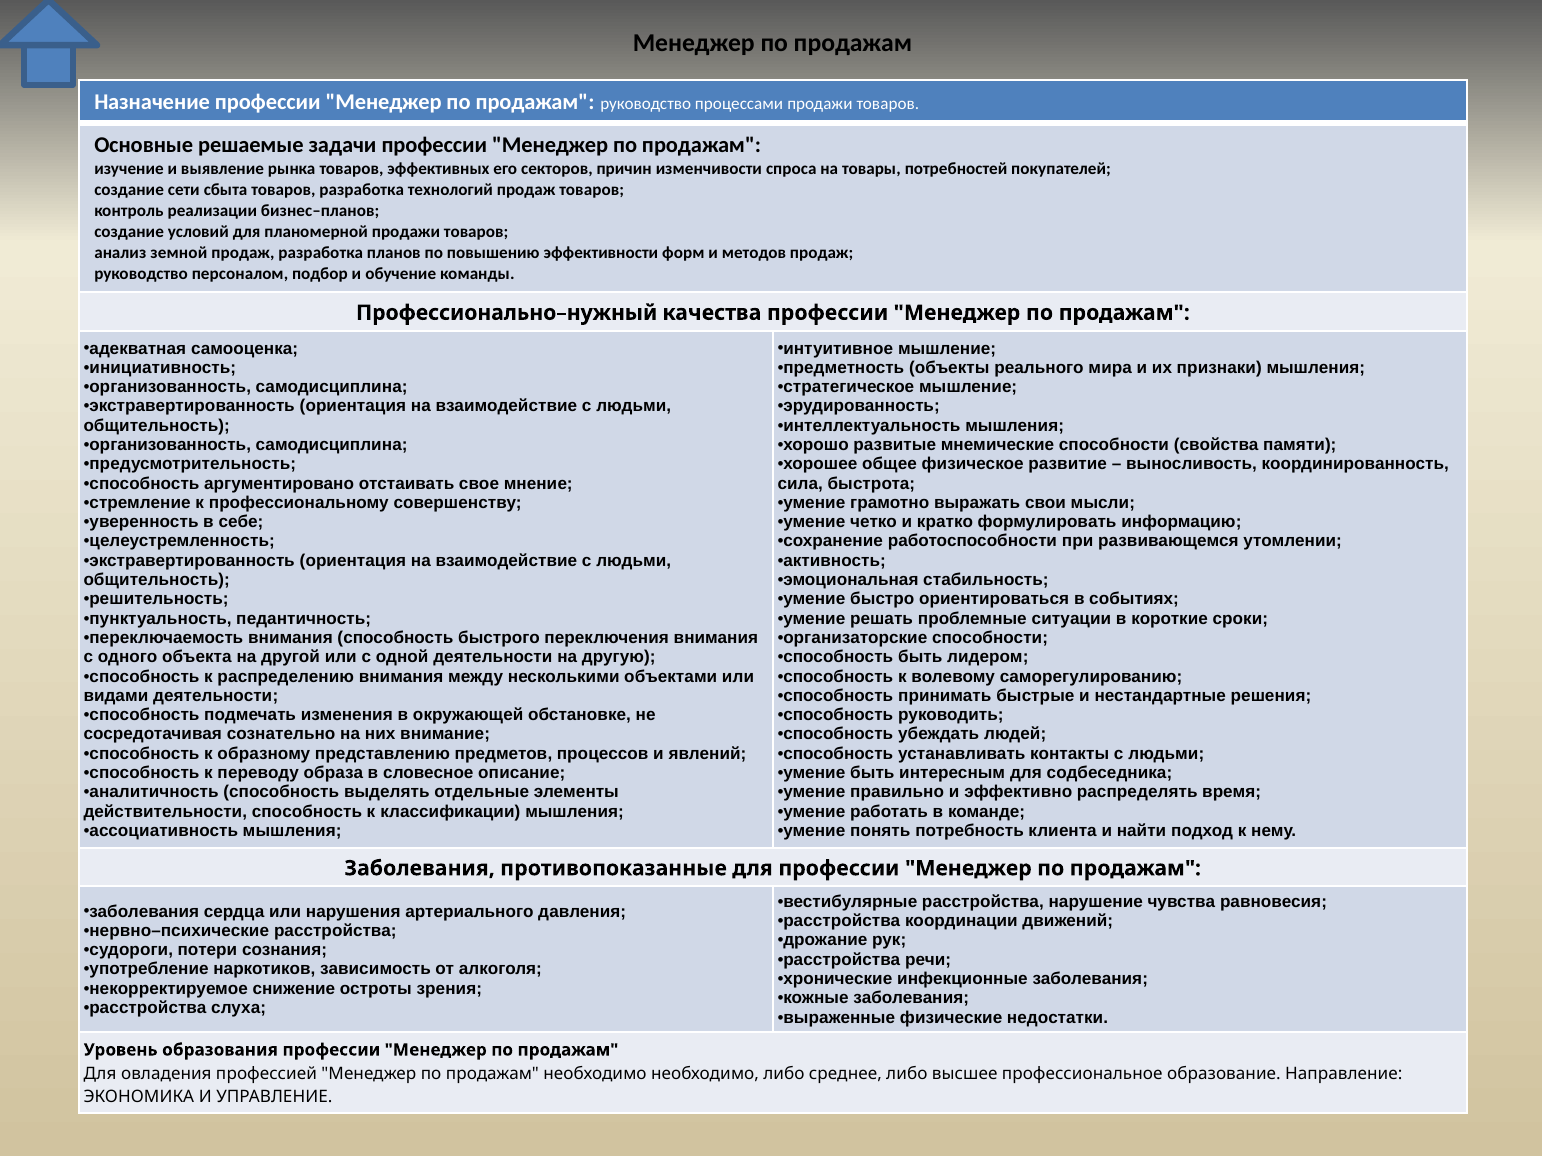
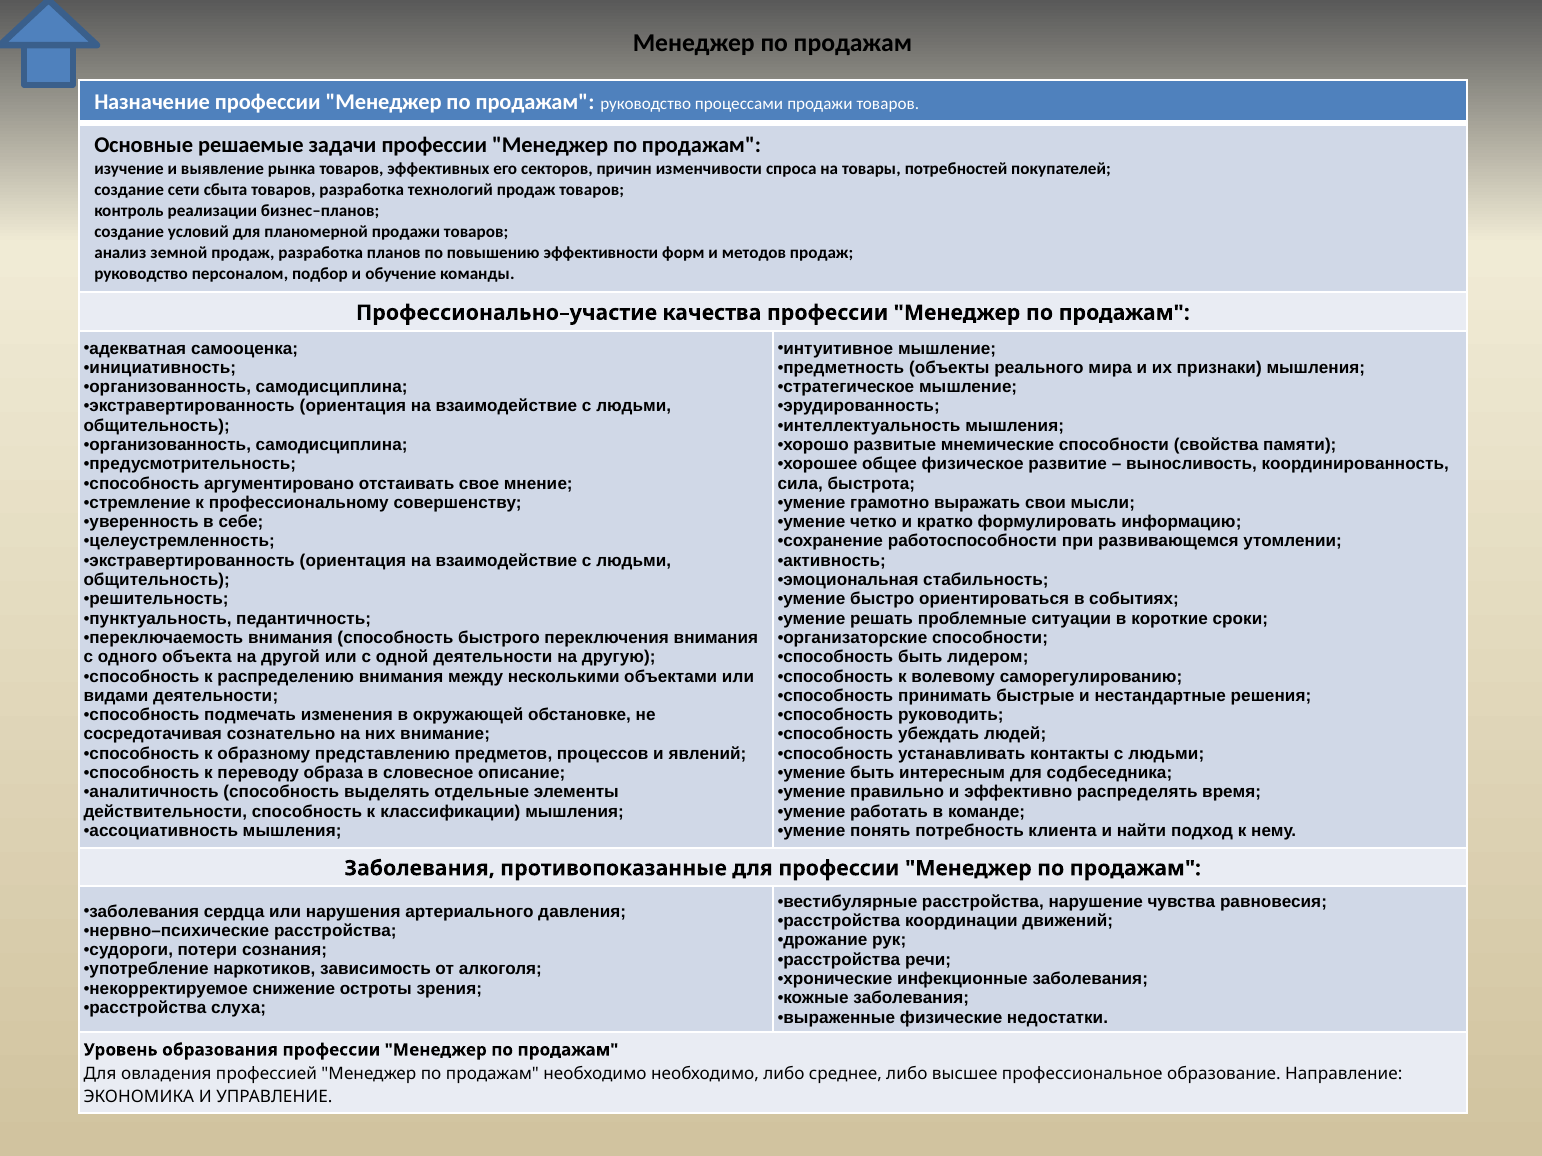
Профессионально–нужный: Профессионально–нужный -> Профессионально–участие
